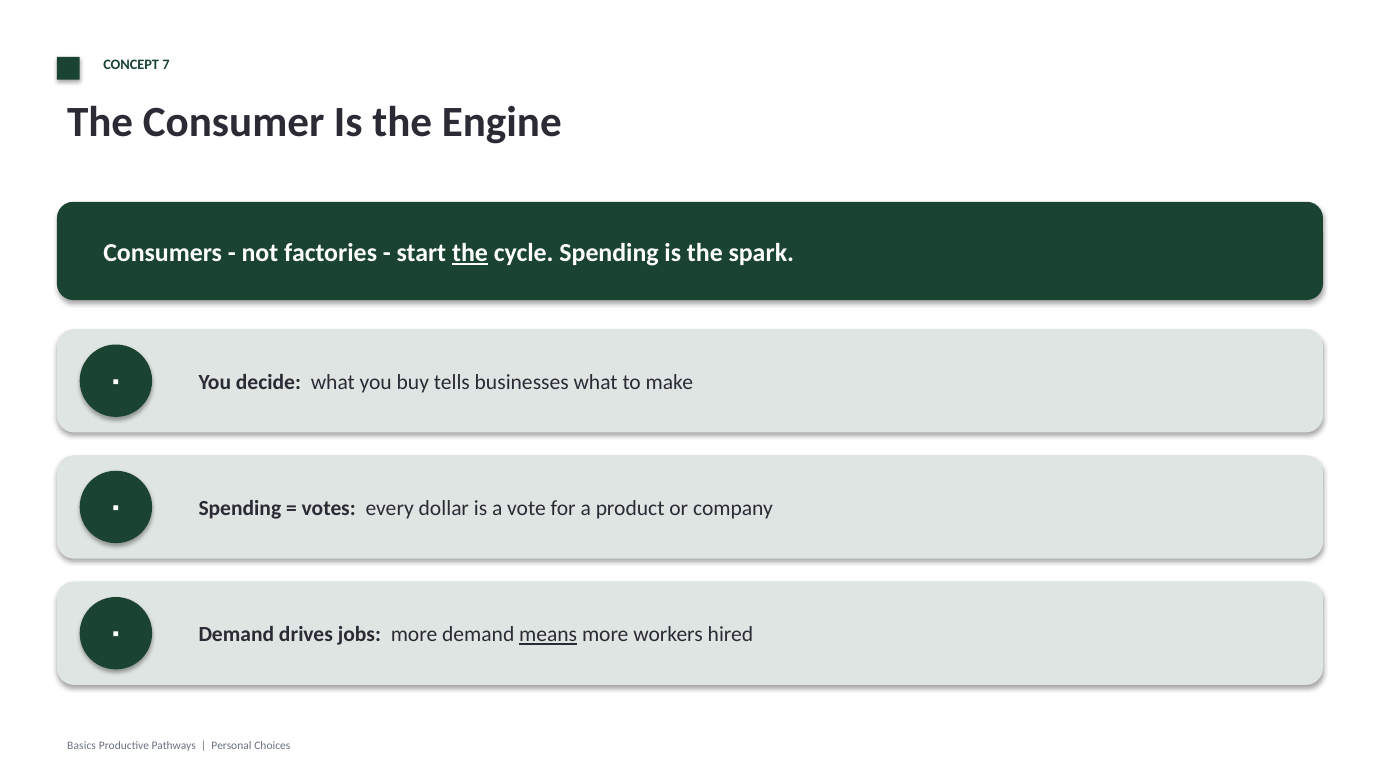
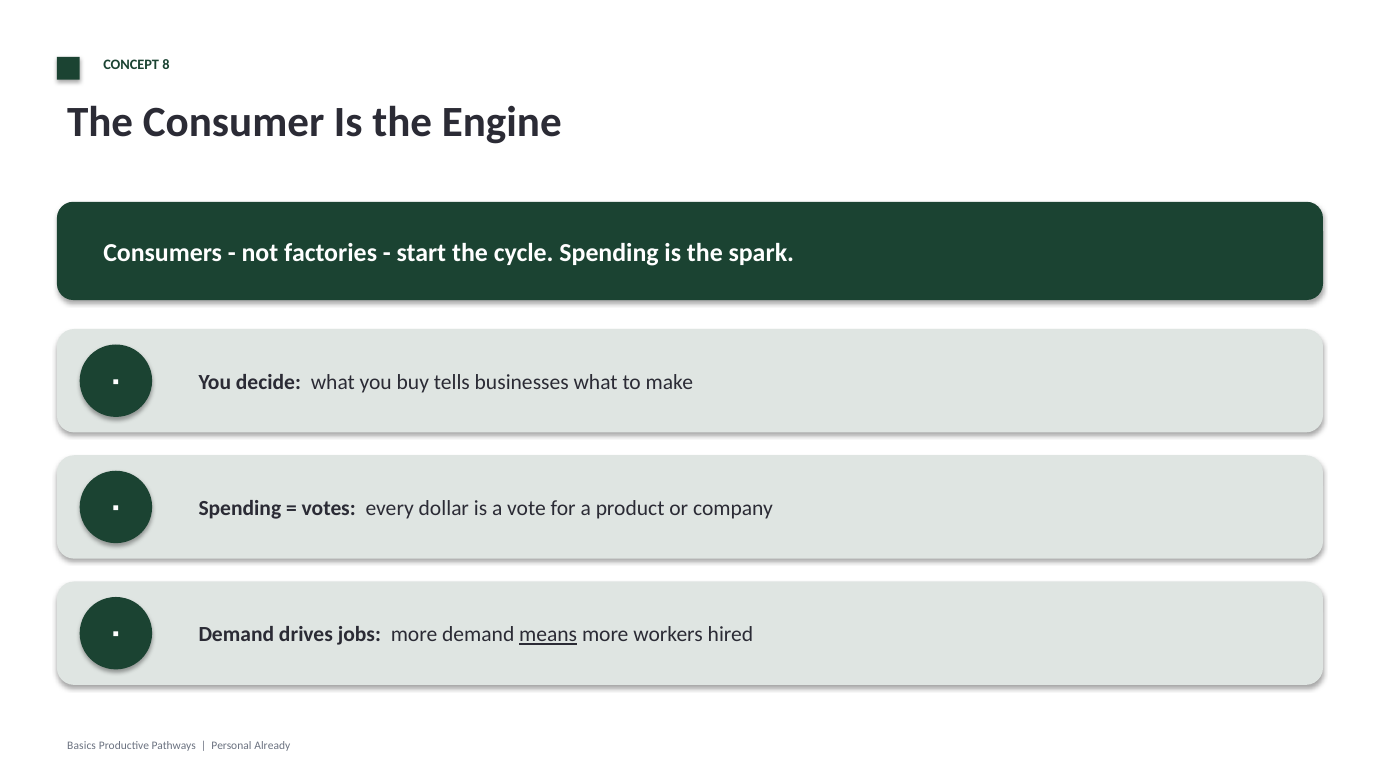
7: 7 -> 8
the at (470, 253) underline: present -> none
Choices: Choices -> Already
